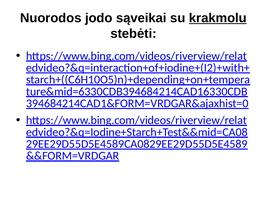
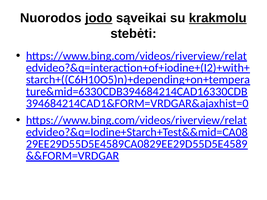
jodo underline: none -> present
